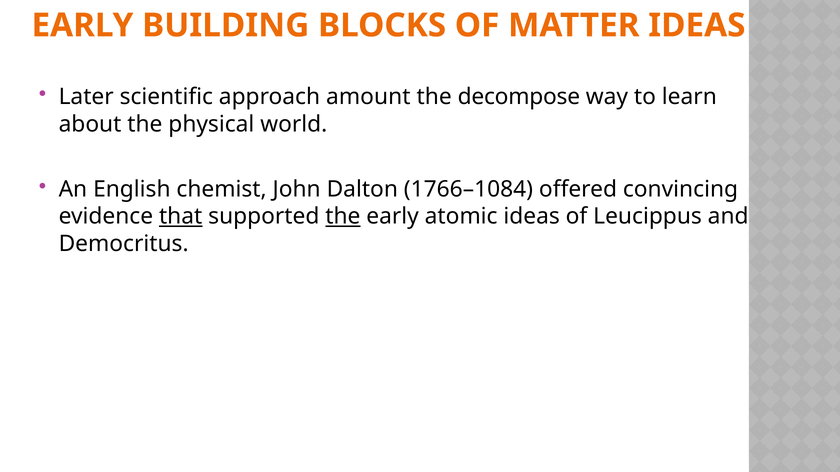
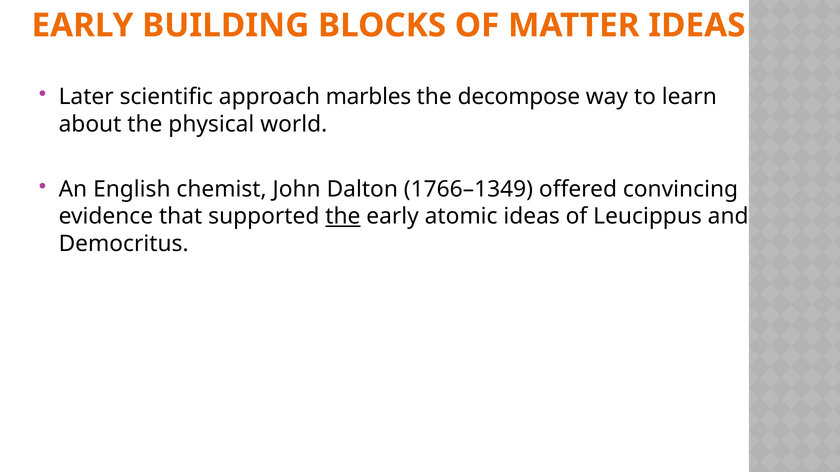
amount: amount -> marbles
1766–1084: 1766–1084 -> 1766–1349
that underline: present -> none
